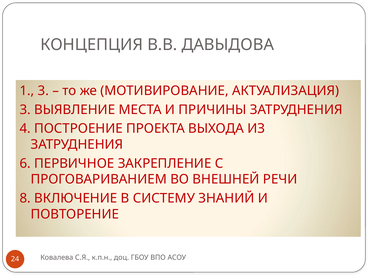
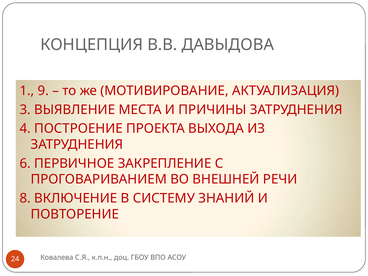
1 3: 3 -> 9
